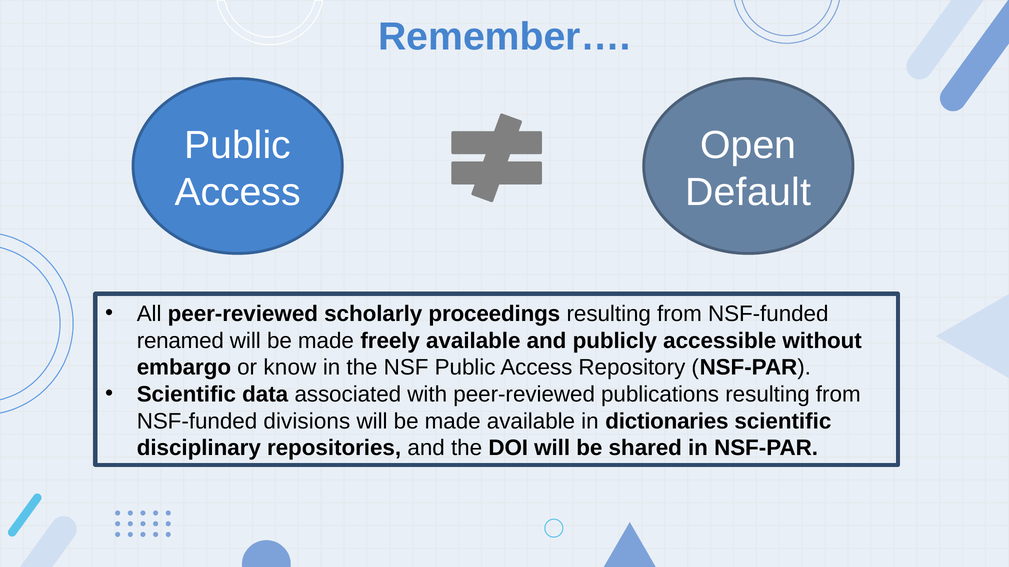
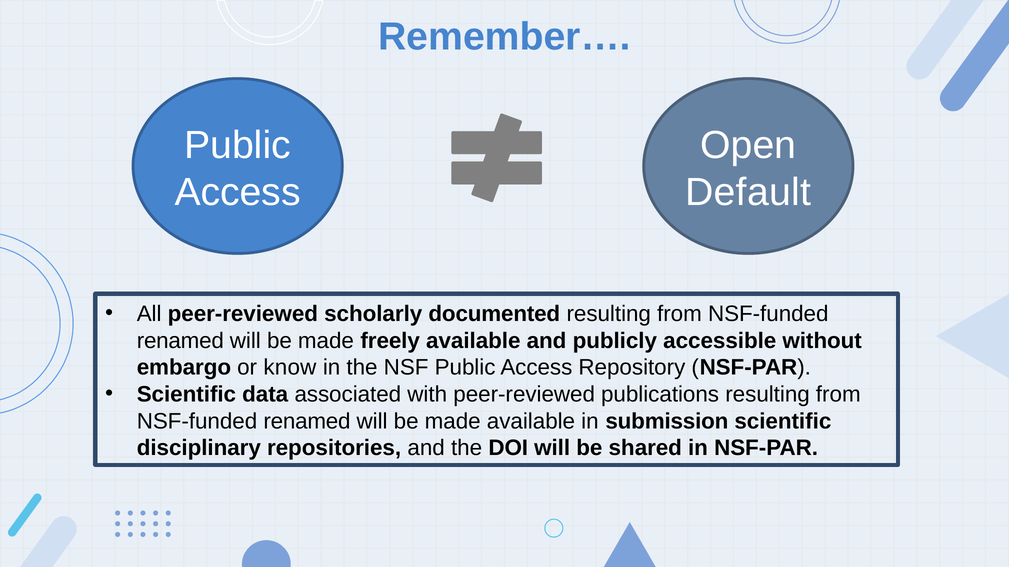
proceedings: proceedings -> documented
divisions at (307, 422): divisions -> renamed
dictionaries: dictionaries -> submission
